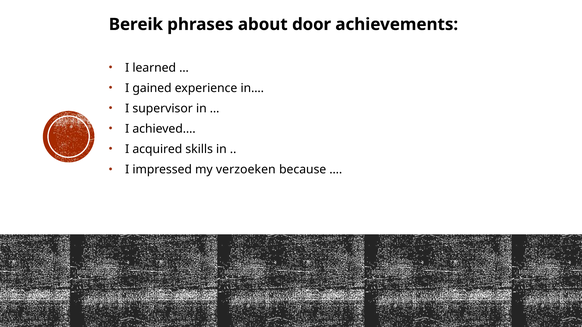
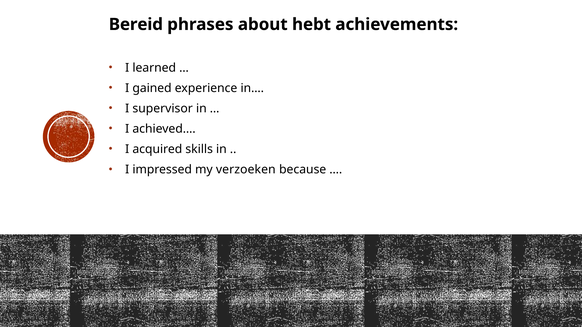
Bereik: Bereik -> Bereid
door: door -> hebt
